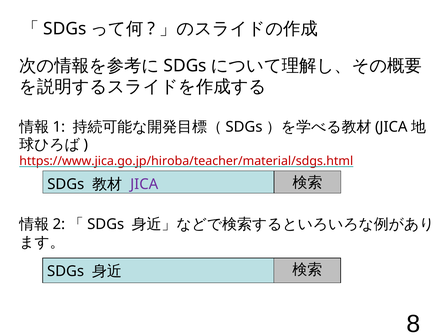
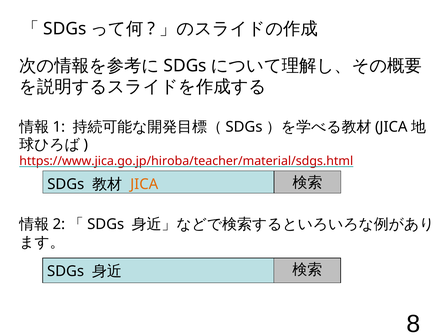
JICA at (144, 184) colour: purple -> orange
